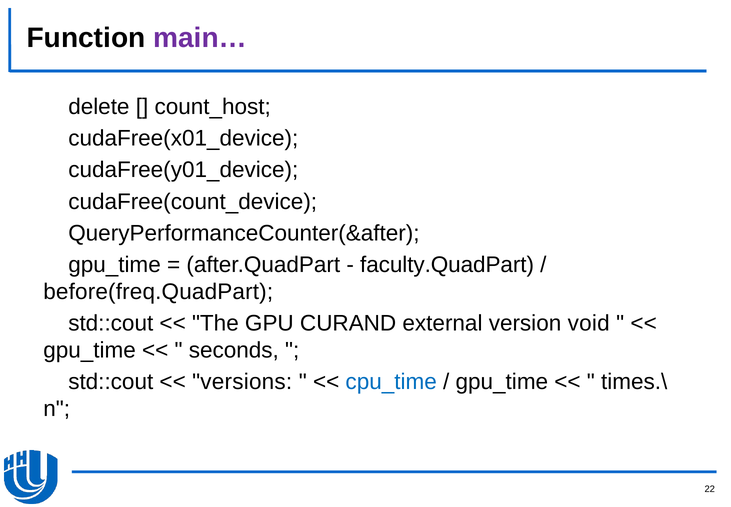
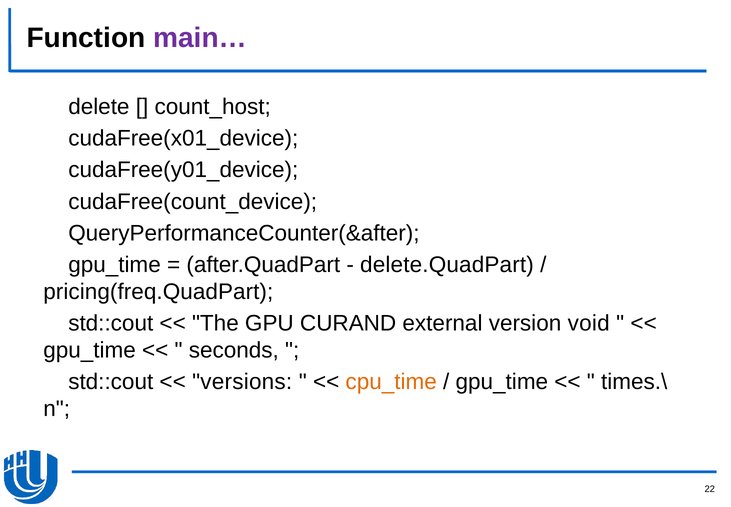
faculty.QuadPart: faculty.QuadPart -> delete.QuadPart
before(freq.QuadPart: before(freq.QuadPart -> pricing(freq.QuadPart
cpu_time colour: blue -> orange
